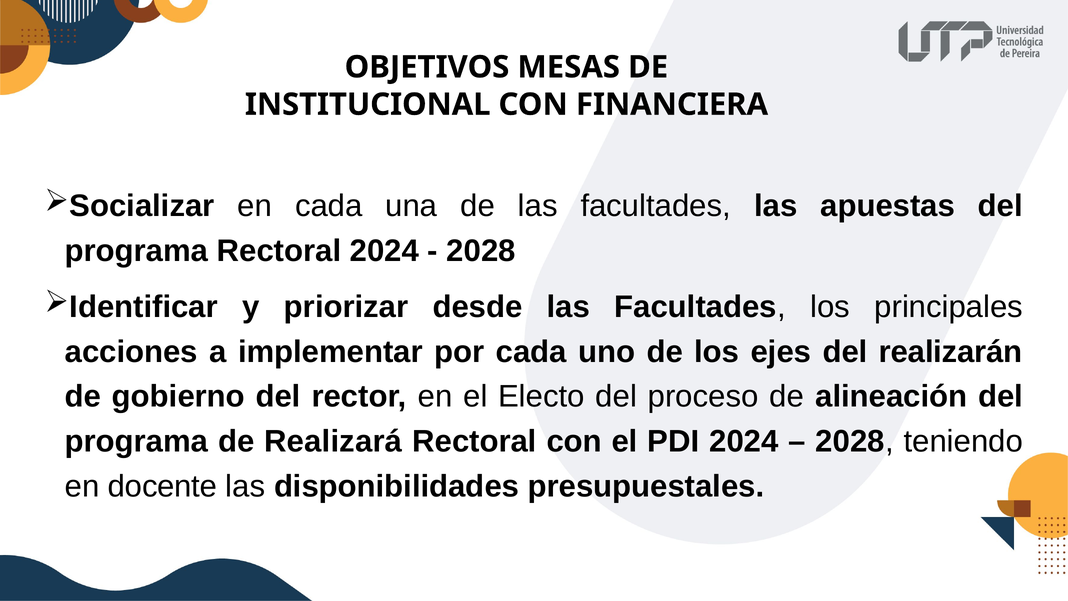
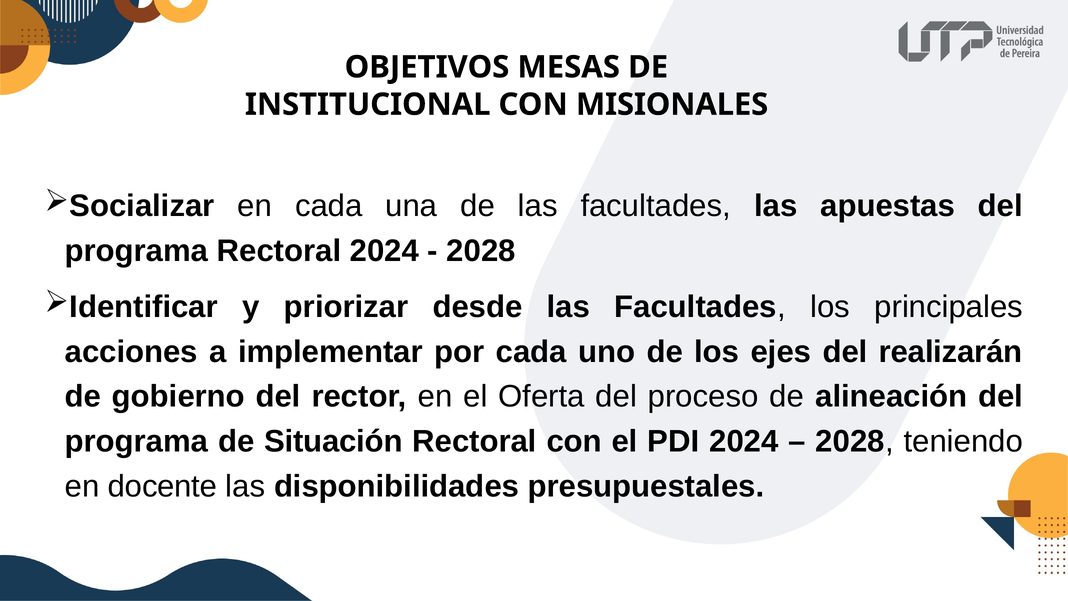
FINANCIERA: FINANCIERA -> MISIONALES
Electo: Electo -> Oferta
Realizará: Realizará -> Situación
